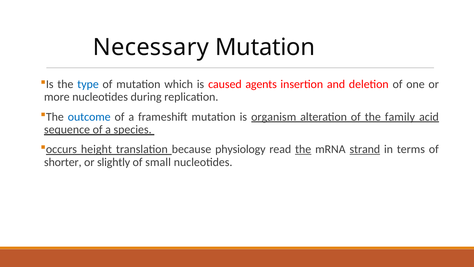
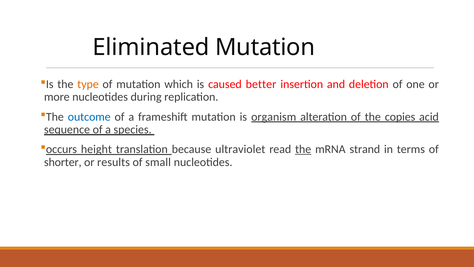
Necessary: Necessary -> Eliminated
type colour: blue -> orange
agents: agents -> better
family: family -> copies
physiology: physiology -> ultraviolet
strand underline: present -> none
slightly: slightly -> results
